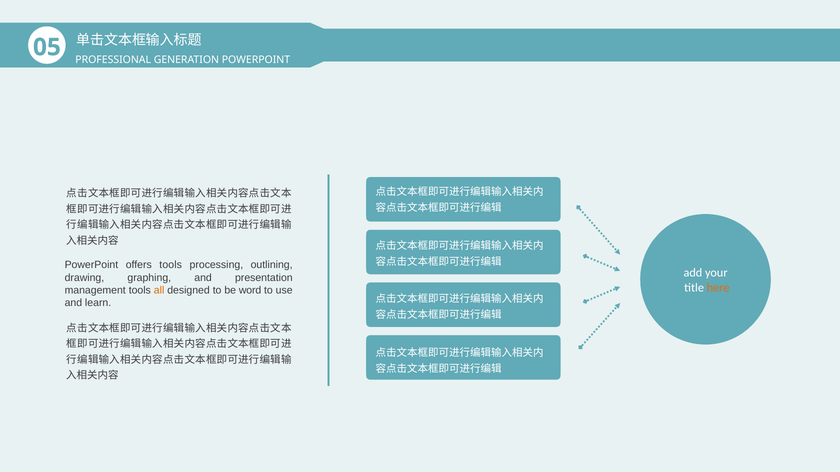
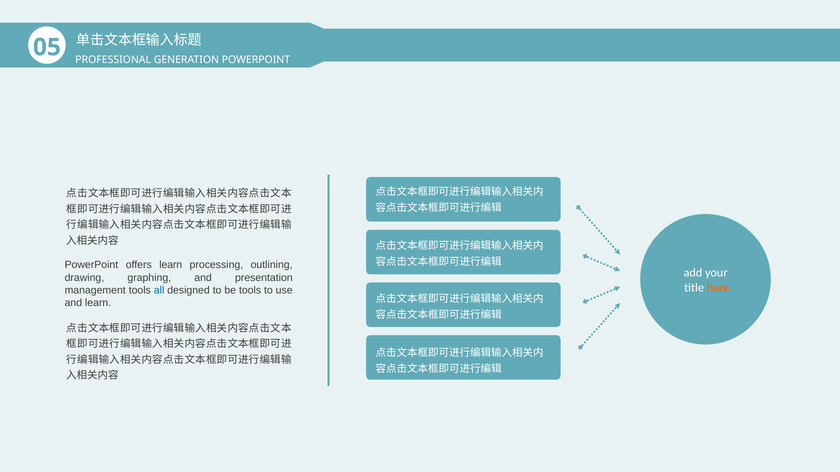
offers tools: tools -> learn
all colour: orange -> blue
be word: word -> tools
